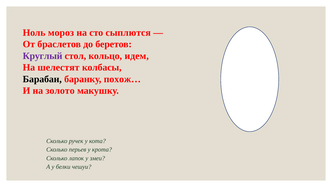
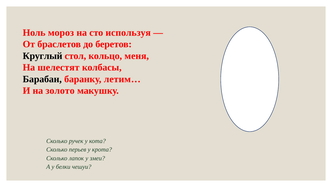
сыплются: сыплются -> используя
Круглый colour: purple -> black
идем: идем -> меня
похож…: похож… -> летим…
